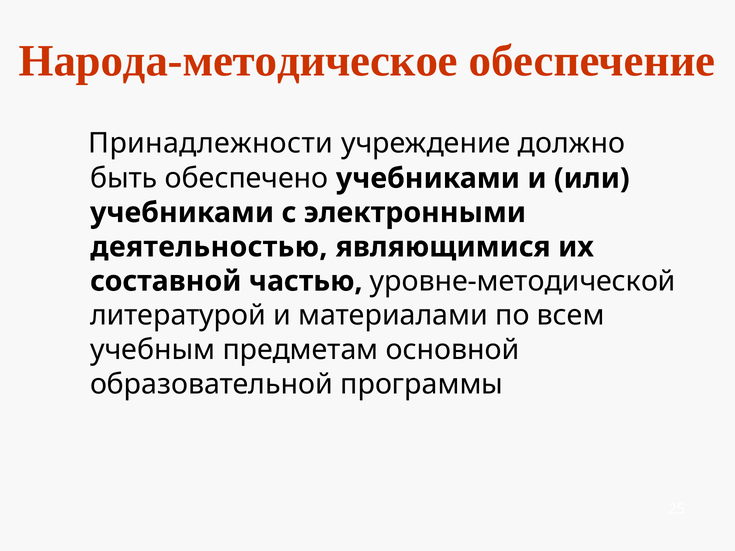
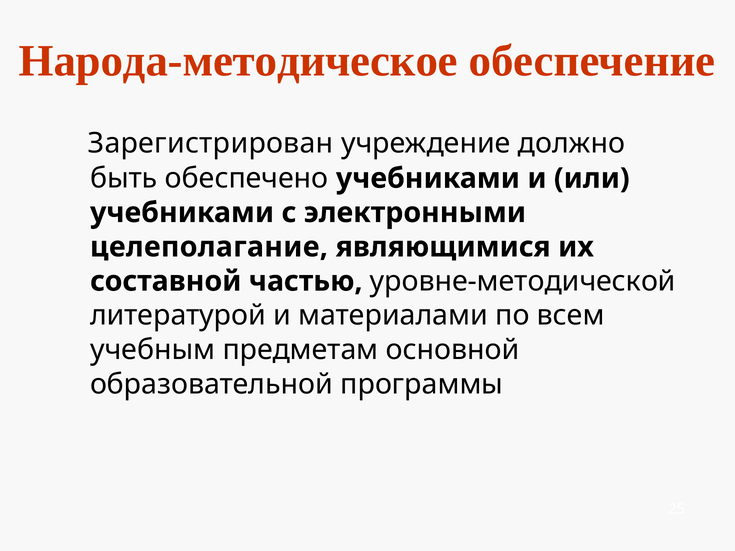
Принадлежности: Принадлежности -> Зарегистрирован
деятельностью: деятельностью -> целеполагание
